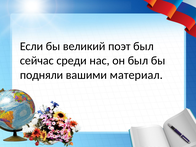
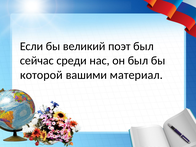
подняли: подняли -> которой
